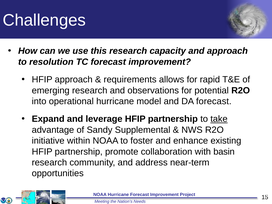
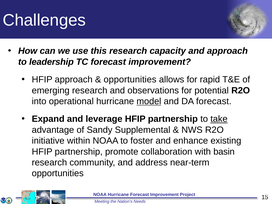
resolution: resolution -> leadership
requirements at (130, 80): requirements -> opportunities
model underline: none -> present
